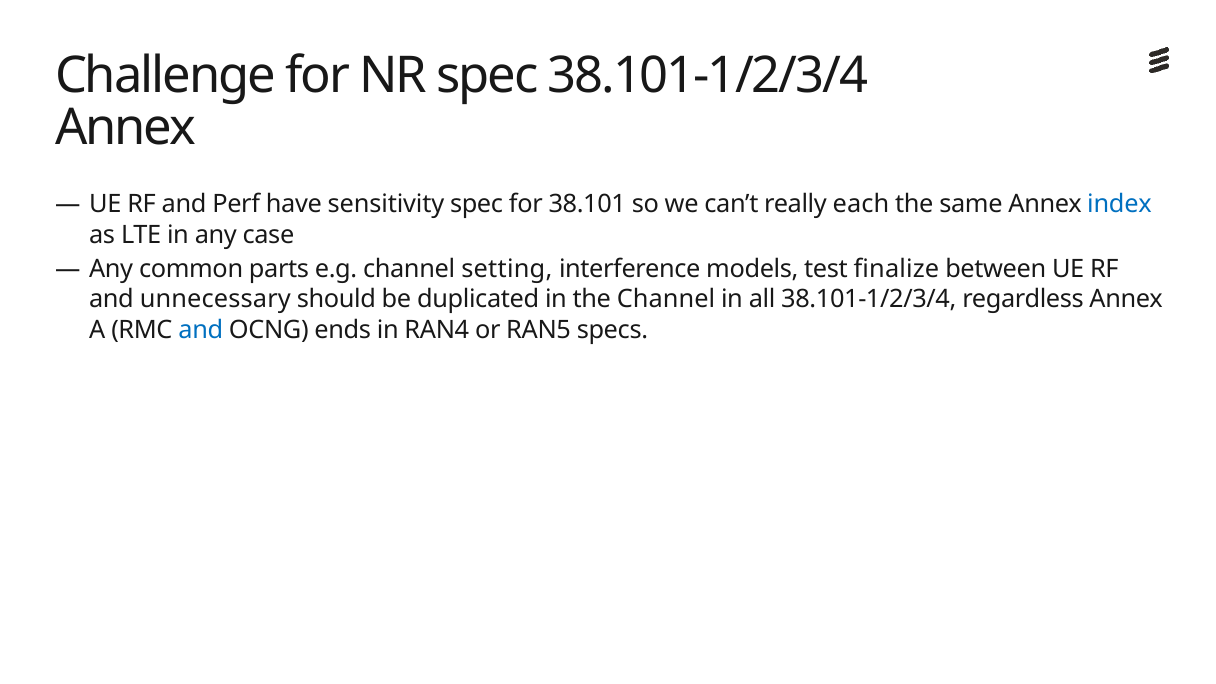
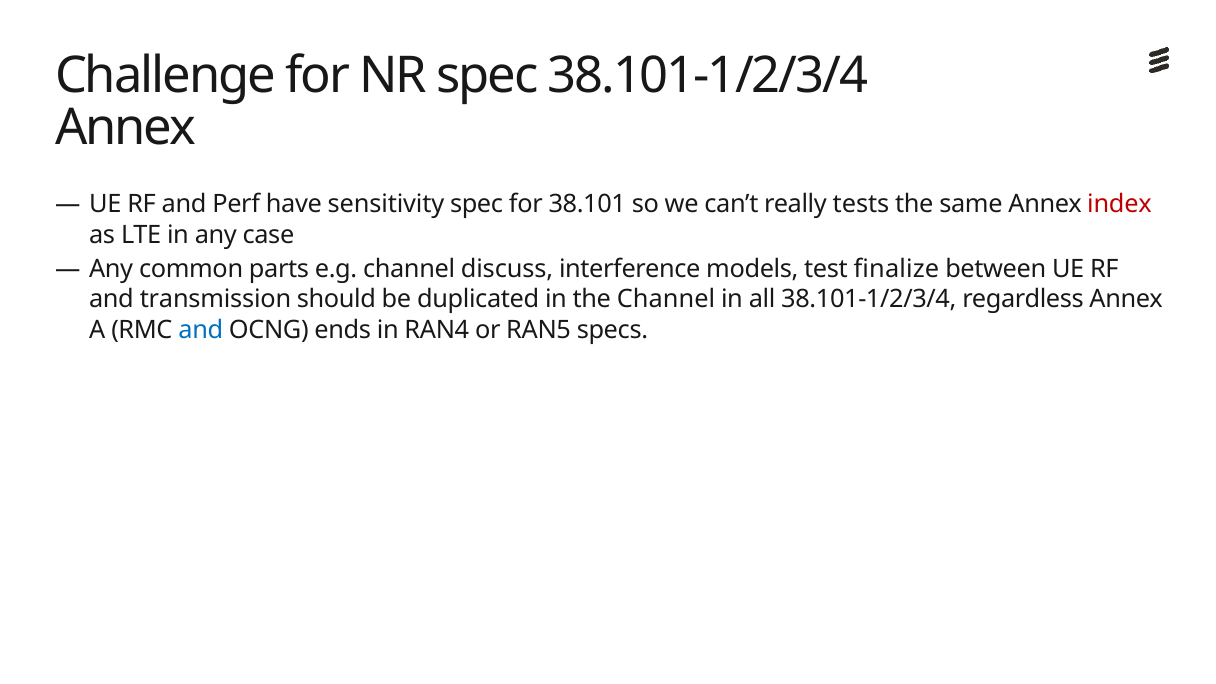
each: each -> tests
index colour: blue -> red
setting: setting -> discuss
unnecessary: unnecessary -> transmission
